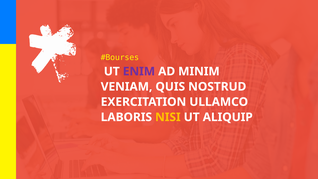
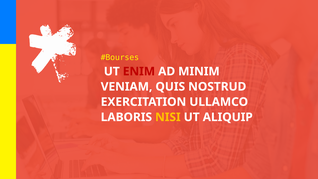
ENIM colour: purple -> red
